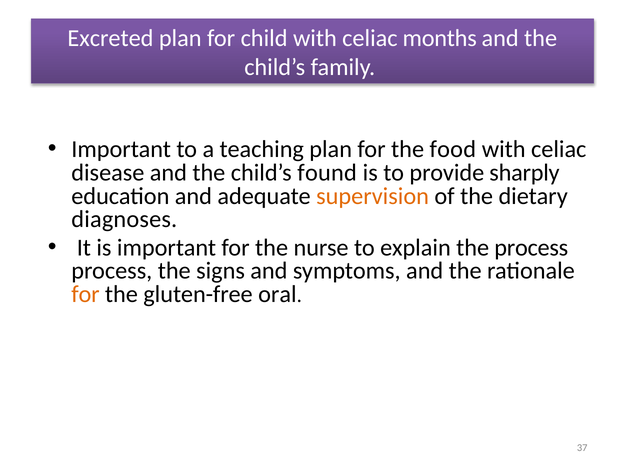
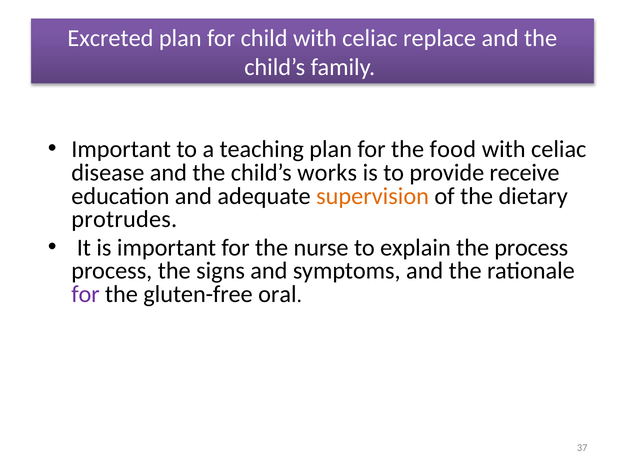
months: months -> replace
found: found -> works
sharply: sharply -> receive
diagnoses: diagnoses -> protrudes
for at (86, 294) colour: orange -> purple
